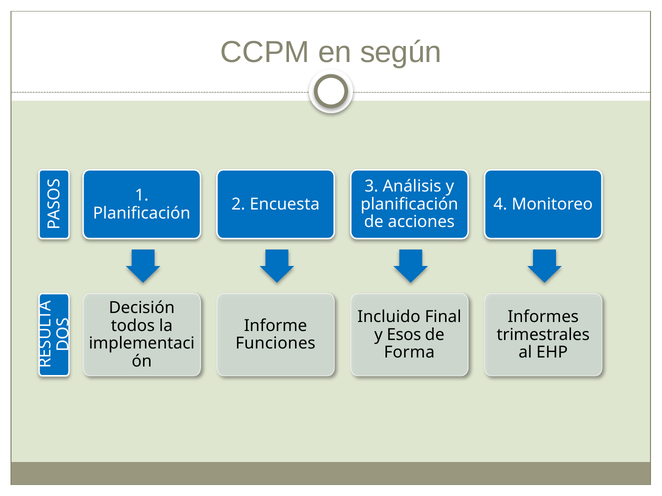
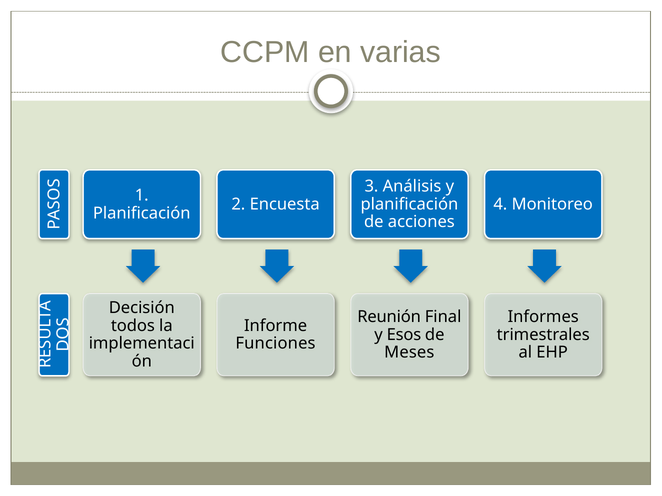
según: según -> varias
Incluido: Incluido -> Reunión
Forma: Forma -> Meses
